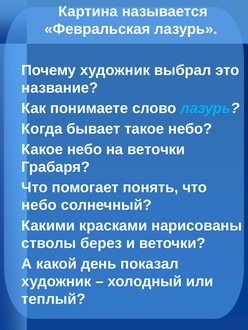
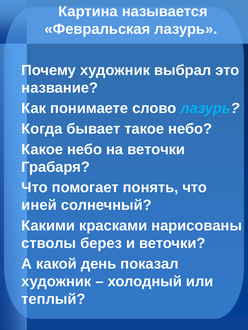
небо at (39, 206): небо -> иней
